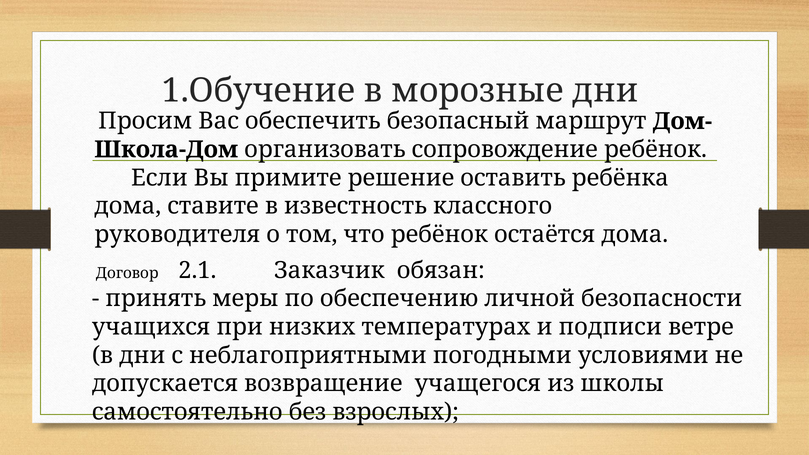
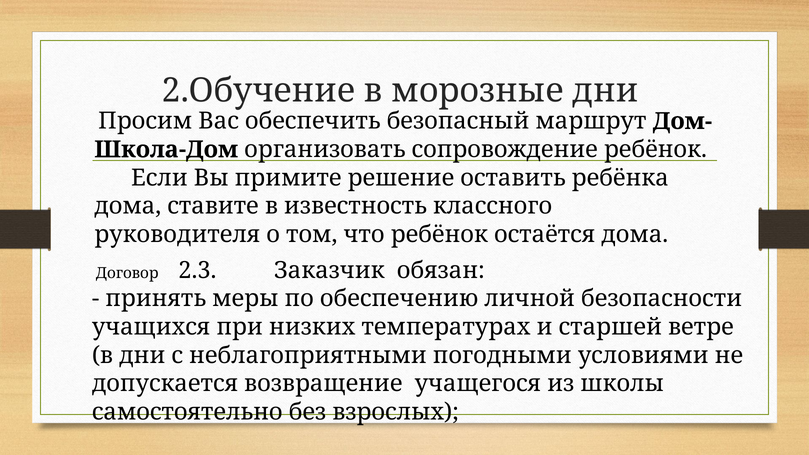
1.Обучение: 1.Обучение -> 2.Обучение
2.1: 2.1 -> 2.3
подписи: подписи -> старшей
